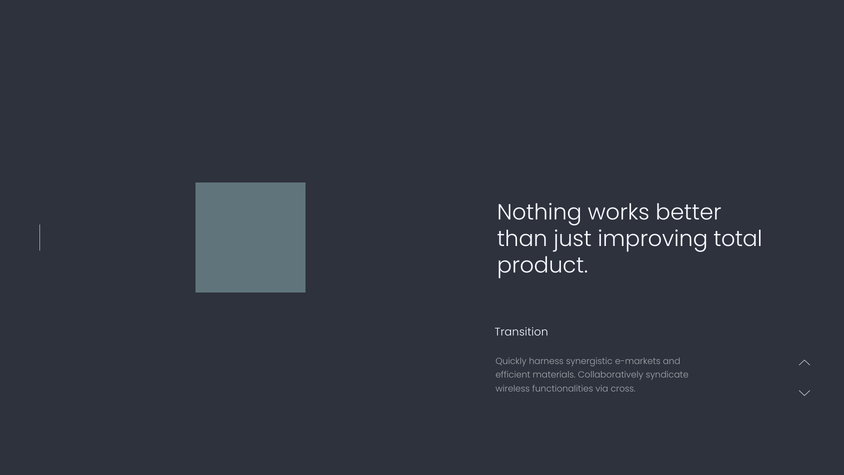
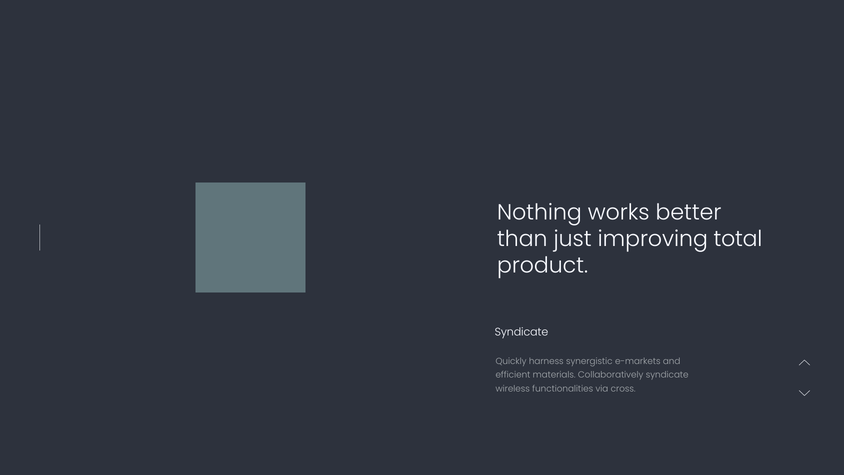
Transition at (521, 332): Transition -> Syndicate
